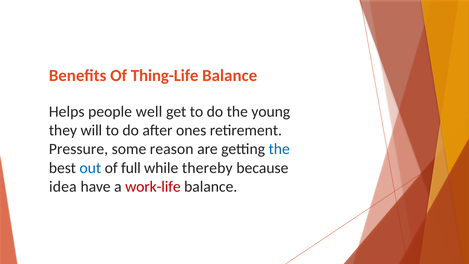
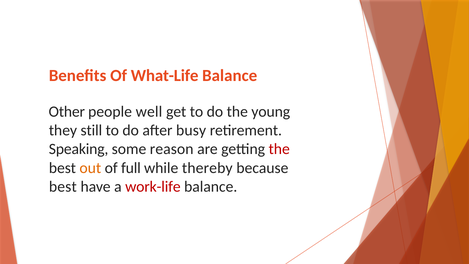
Thing-Life: Thing-Life -> What-Life
Helps: Helps -> Other
will: will -> still
ones: ones -> busy
Pressure: Pressure -> Speaking
the at (279, 149) colour: blue -> red
out colour: blue -> orange
idea at (63, 187): idea -> best
